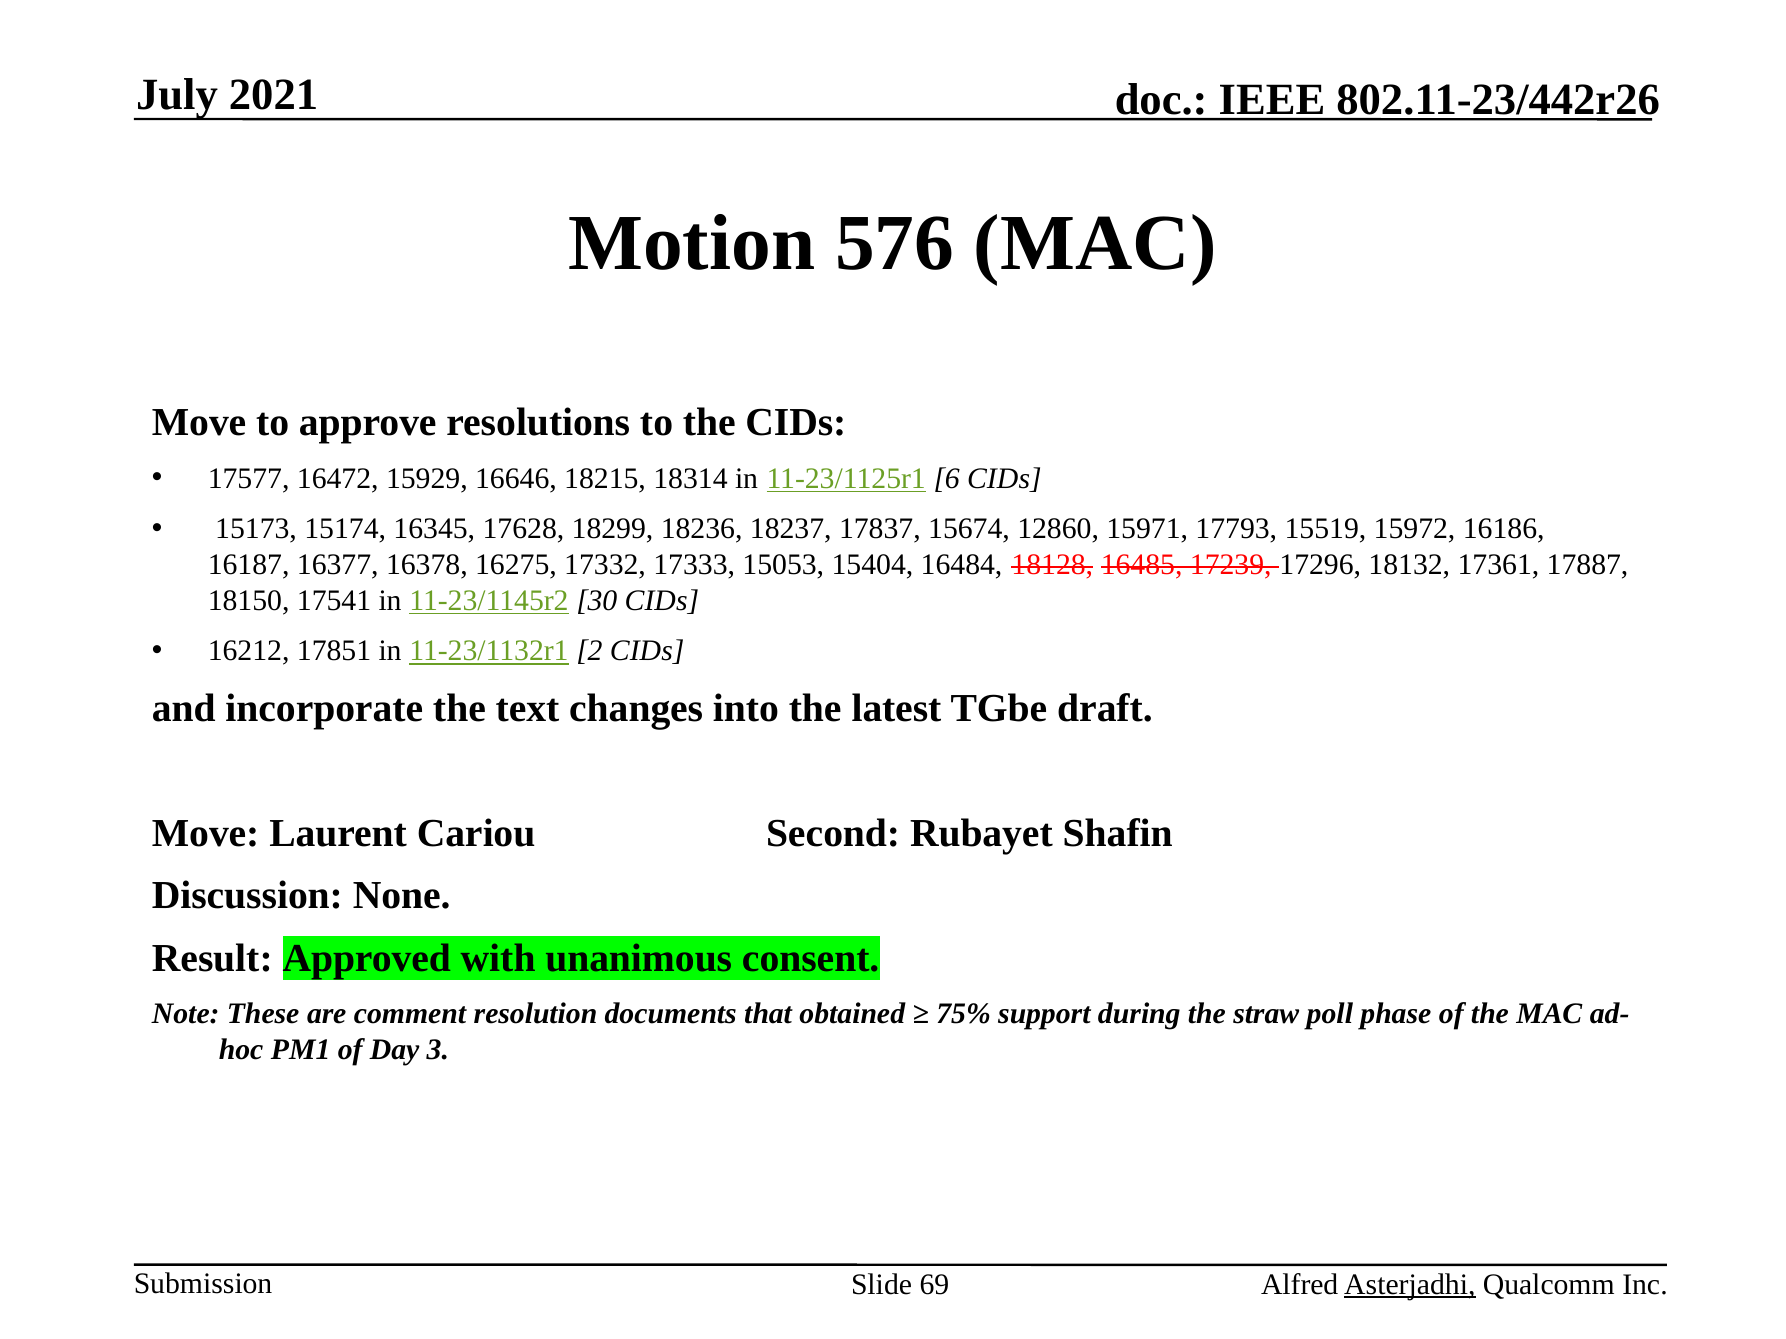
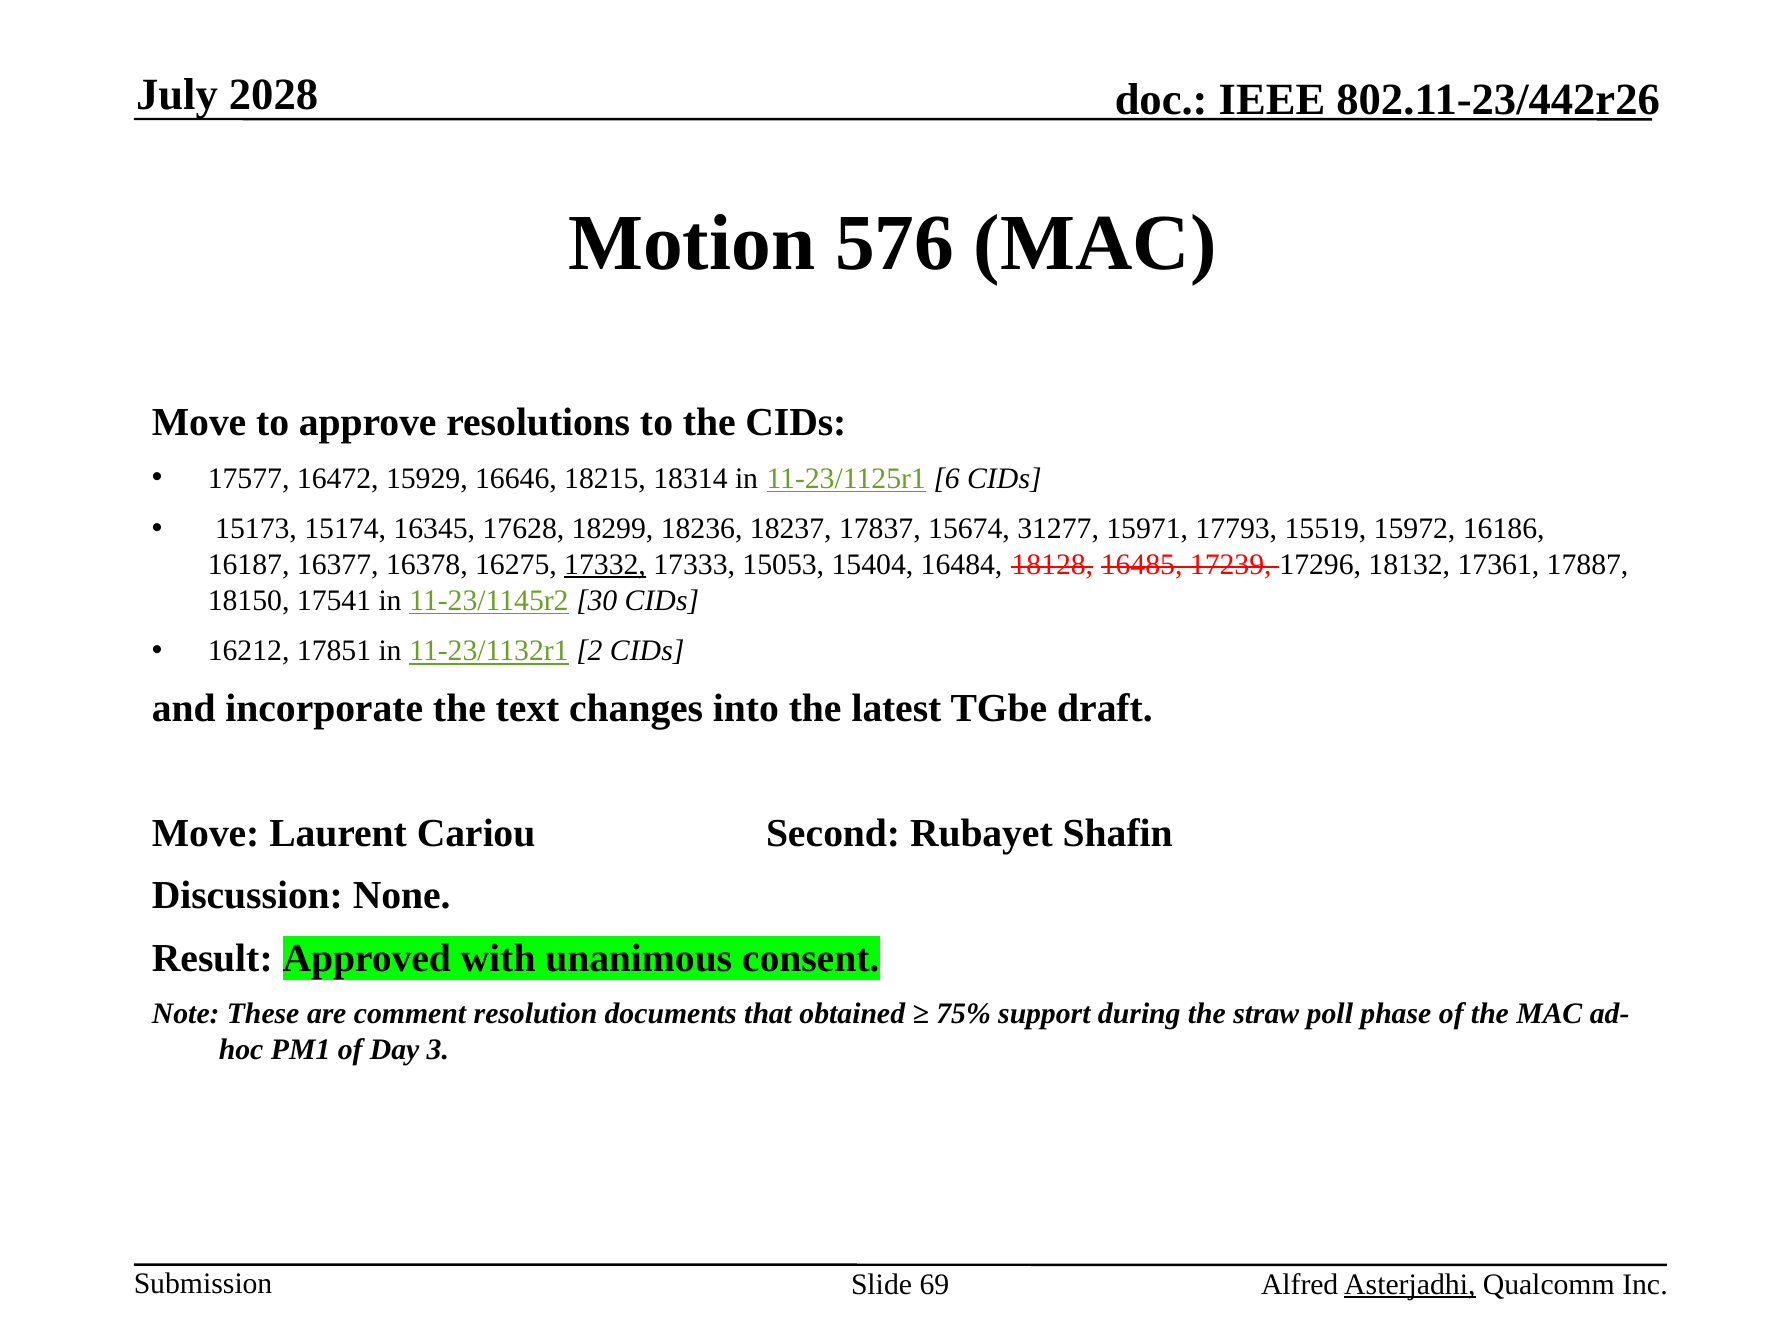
2021: 2021 -> 2028
12860: 12860 -> 31277
17332 underline: none -> present
